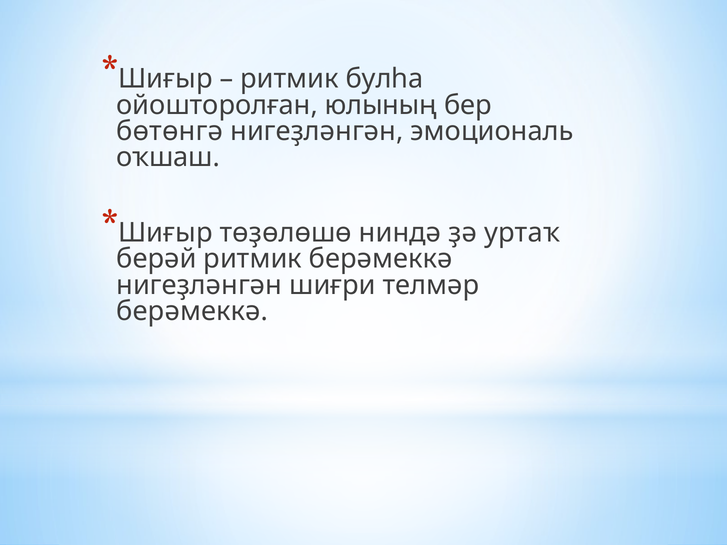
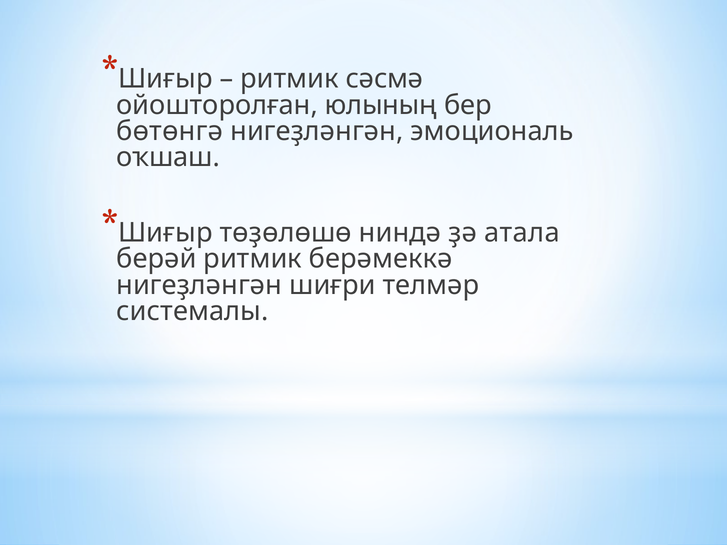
булһа: булһа -> сәсмә
уртаҡ: уртаҡ -> атала
берәмеккә at (192, 311): берәмеккә -> системалы
